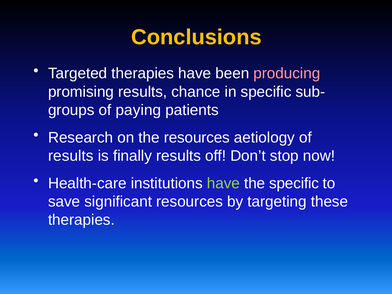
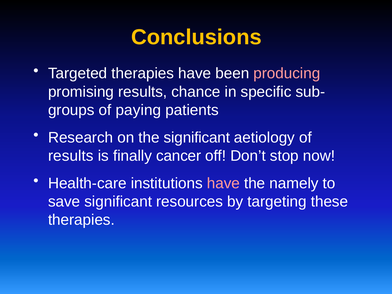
the resources: resources -> significant
finally results: results -> cancer
have at (223, 183) colour: light green -> pink
the specific: specific -> namely
